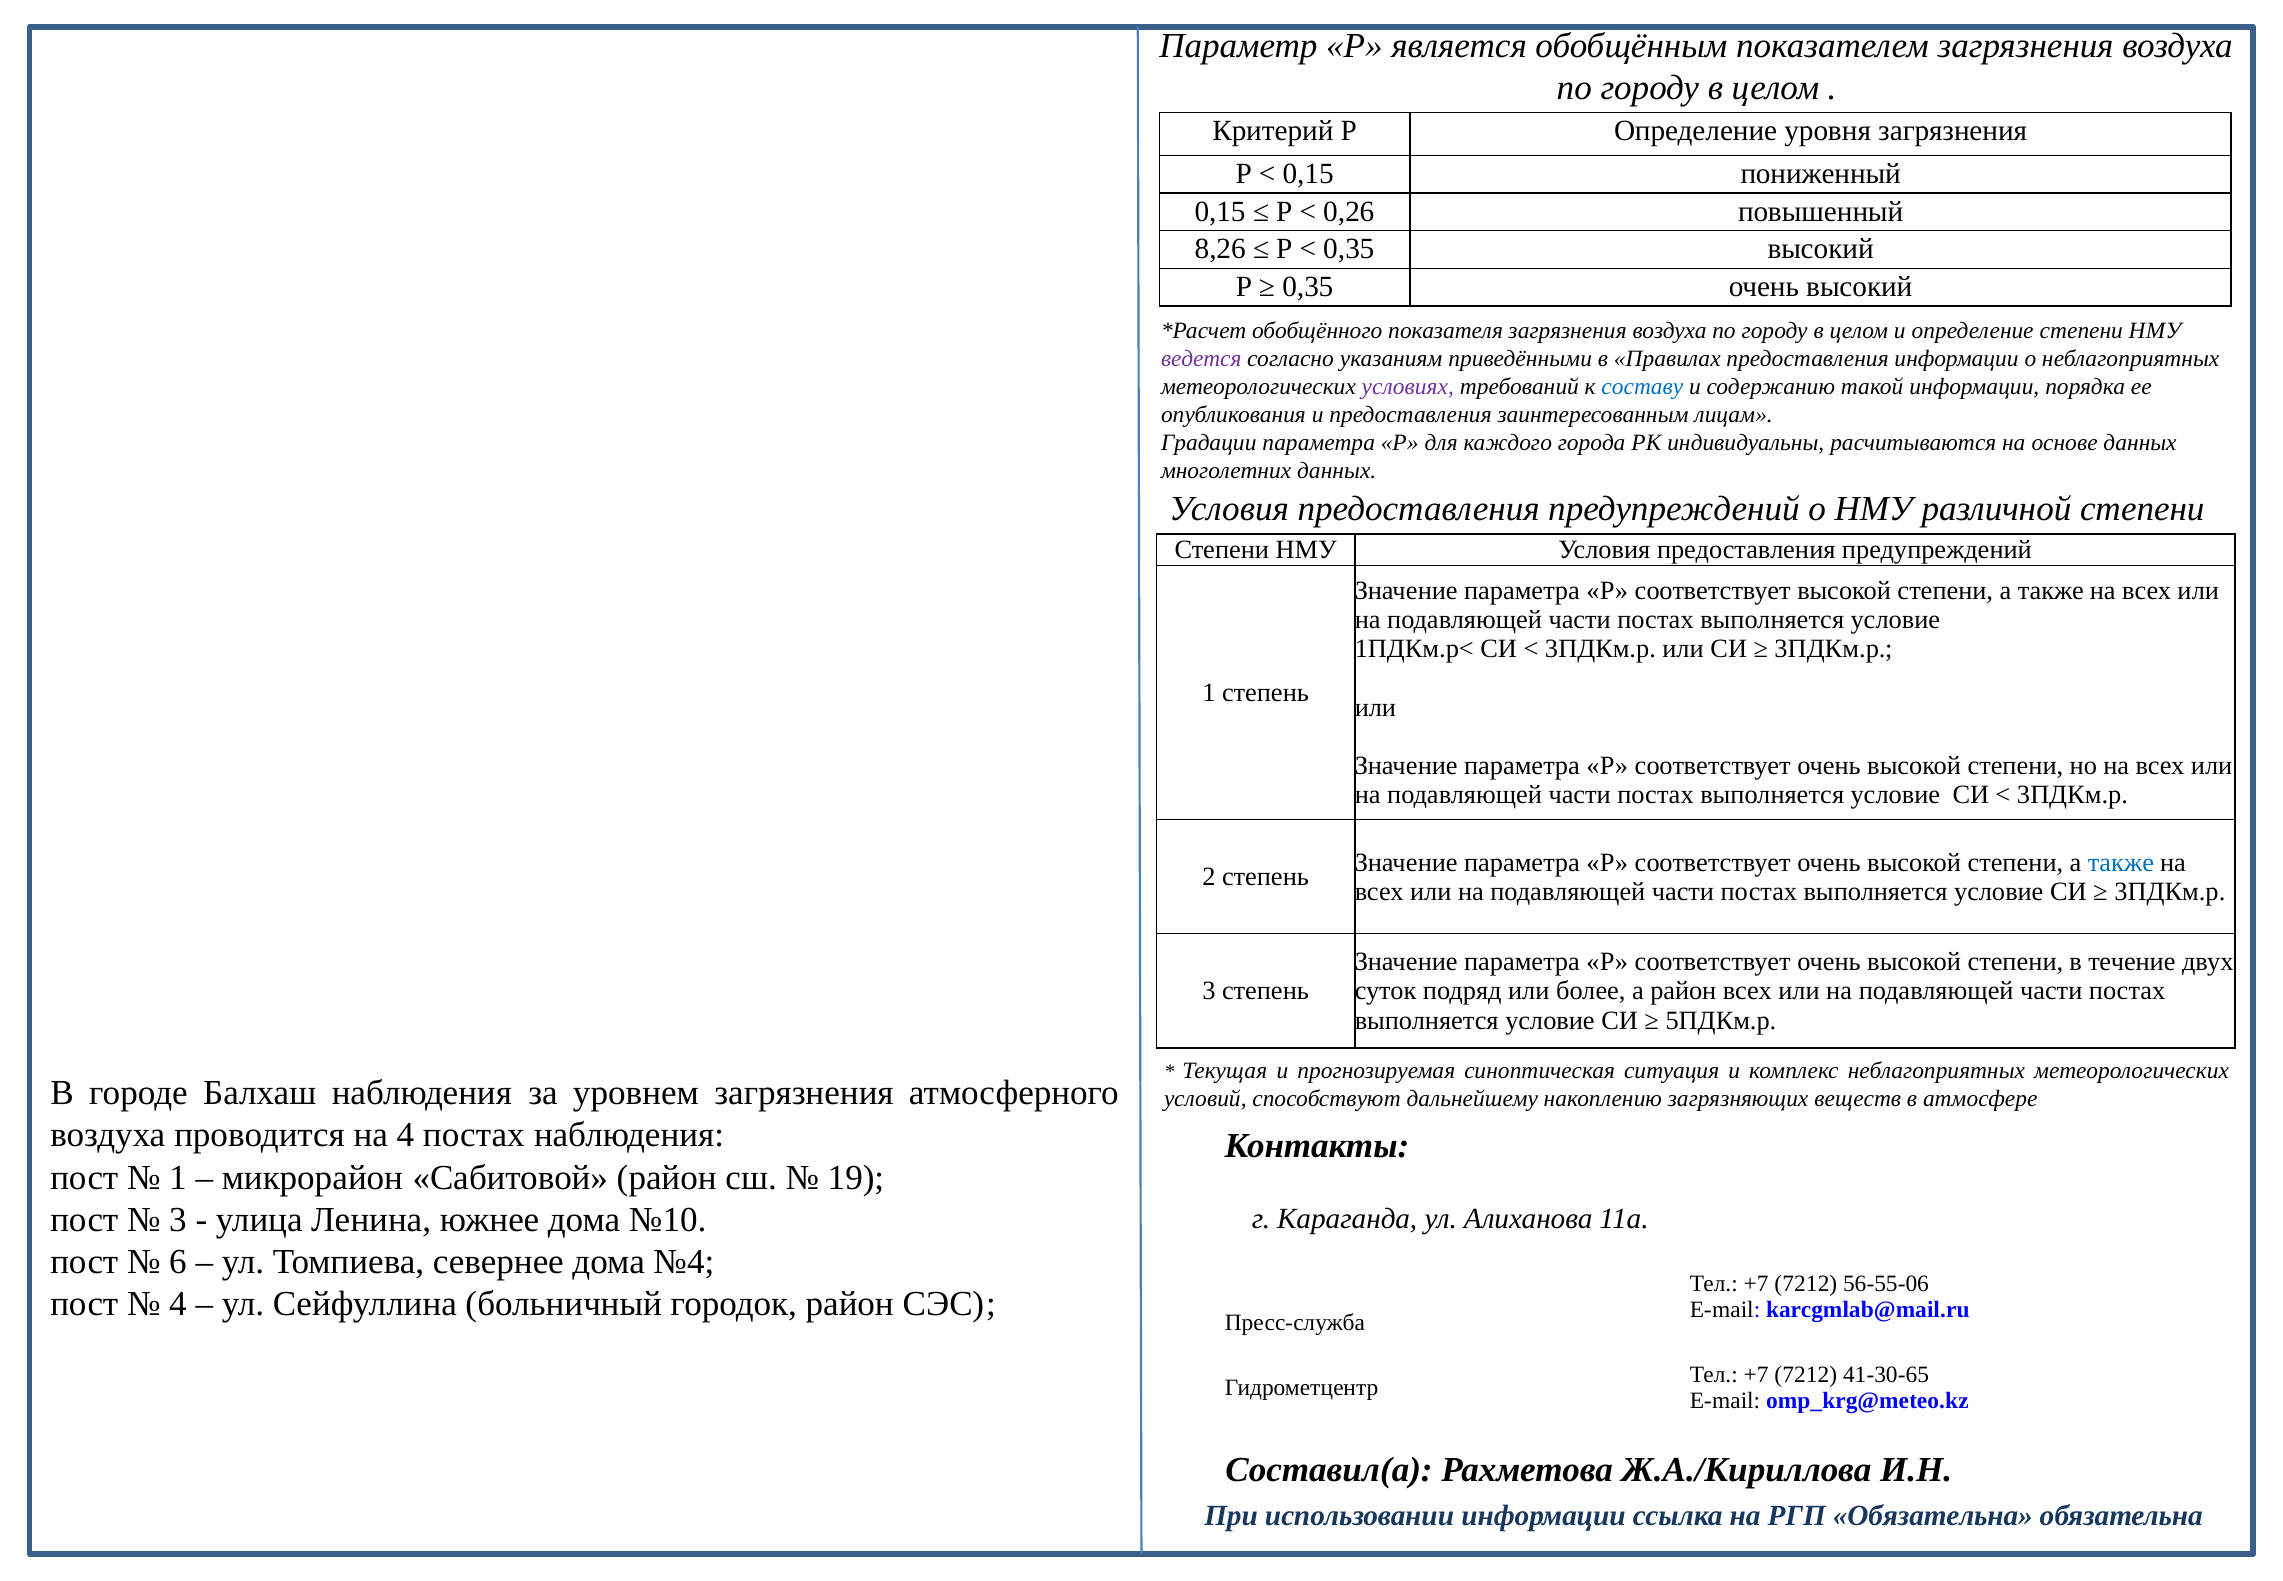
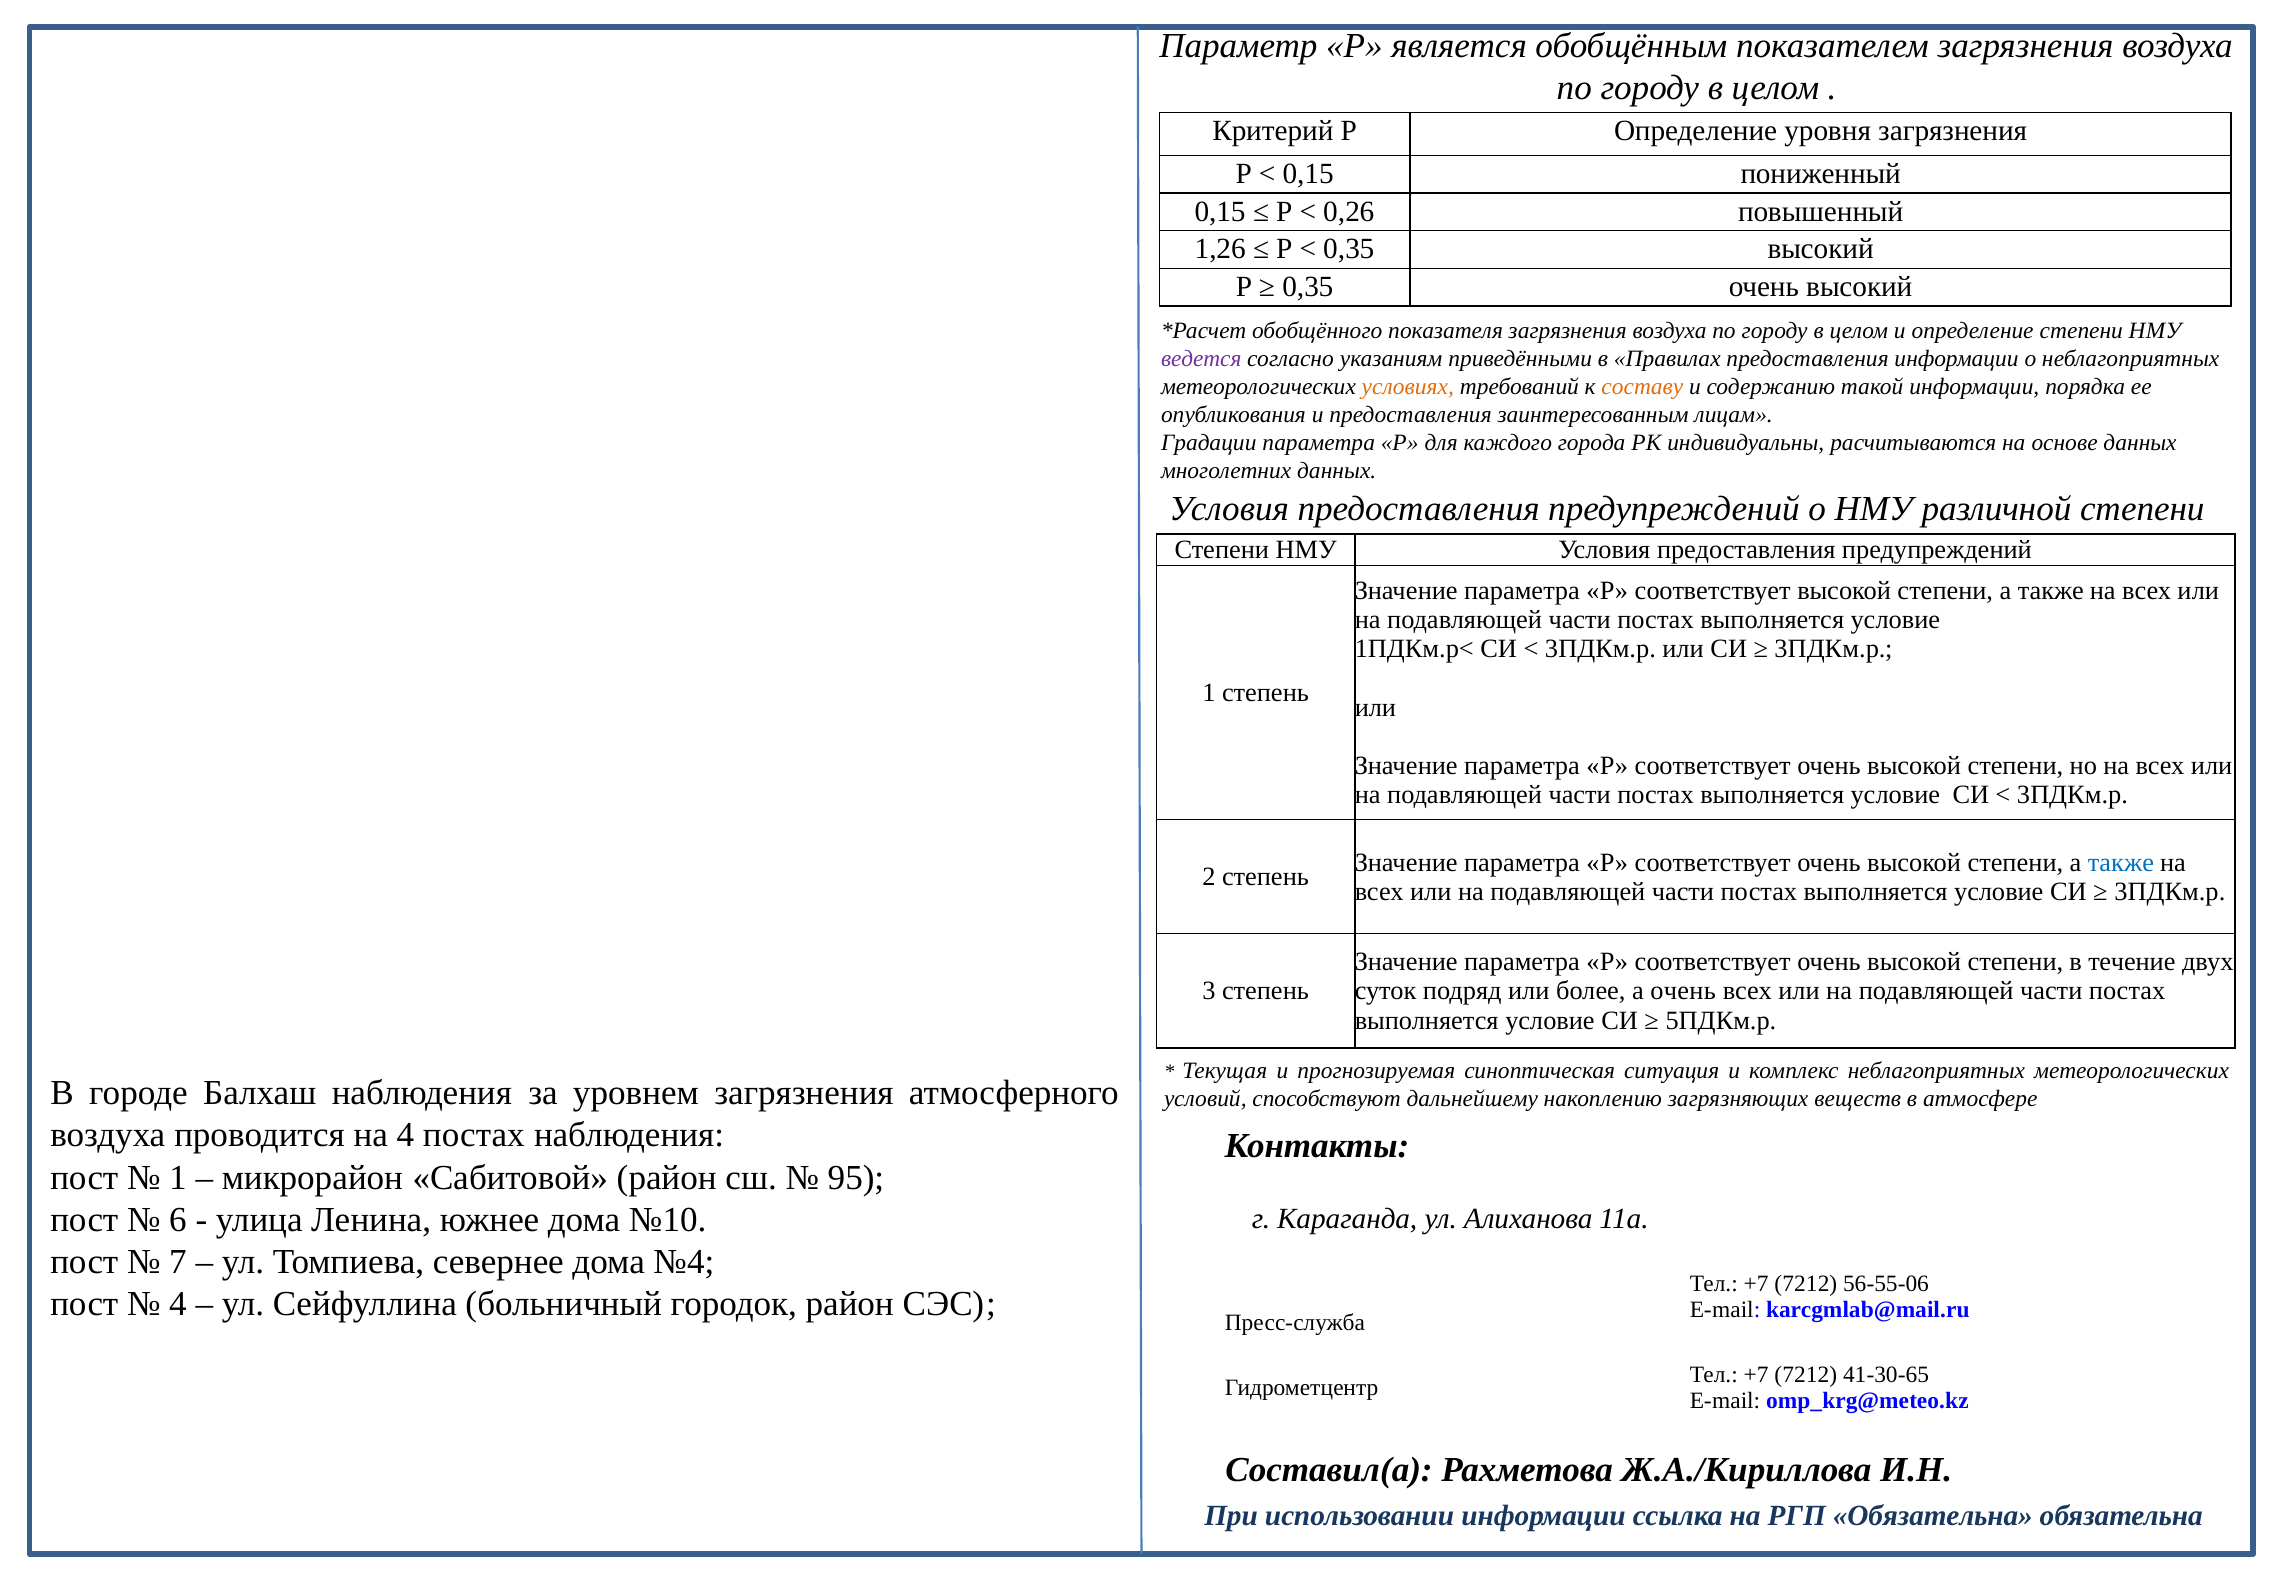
8,26: 8,26 -> 1,26
условиях colour: purple -> orange
составу colour: blue -> orange
а район: район -> очень
19: 19 -> 95
3 at (178, 1219): 3 -> 6
6: 6 -> 7
